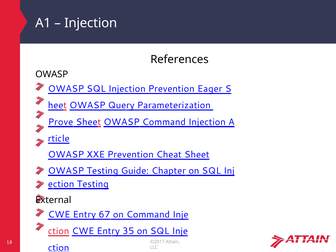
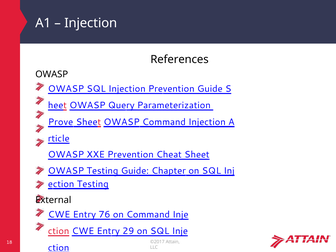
Prevention Eager: Eager -> Guide
67: 67 -> 76
35: 35 -> 29
